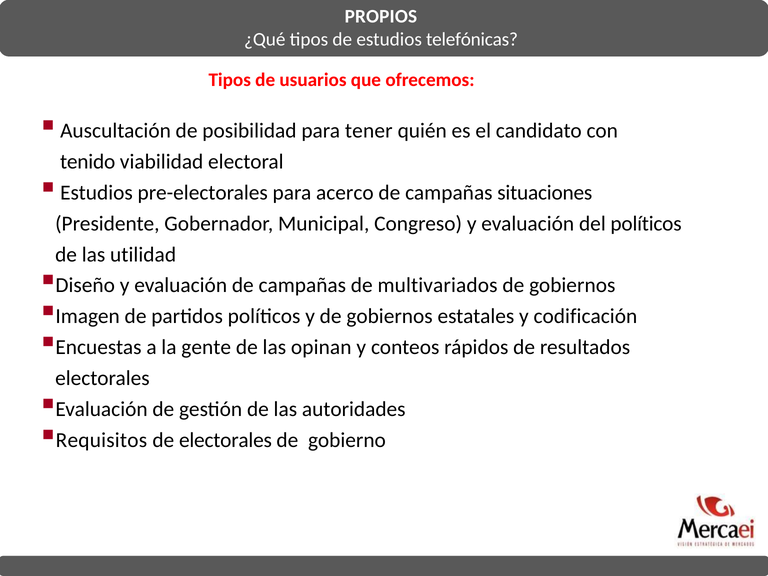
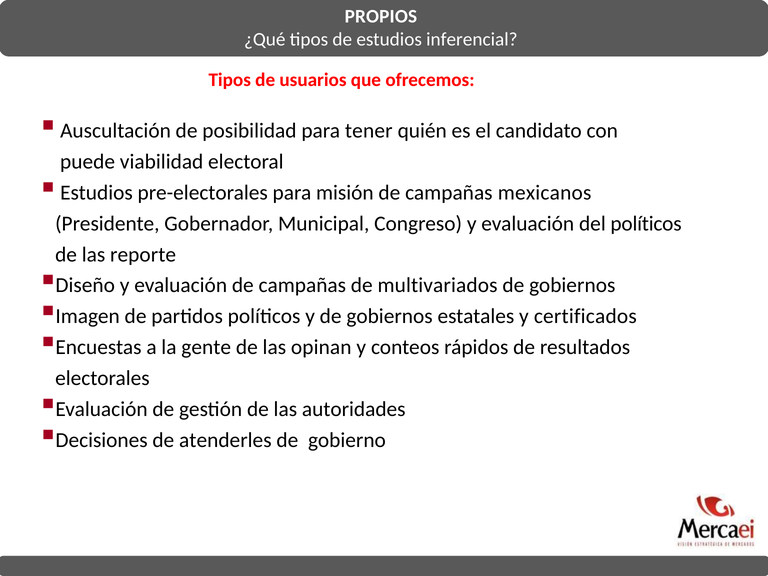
telefónicas: telefónicas -> inferencial
tenido: tenido -> puede
acerco: acerco -> misión
situaciones: situaciones -> mexicanos
utilidad: utilidad -> reporte
codificación: codificación -> certificados
Requisitos: Requisitos -> Decisiones
de electorales: electorales -> atenderles
